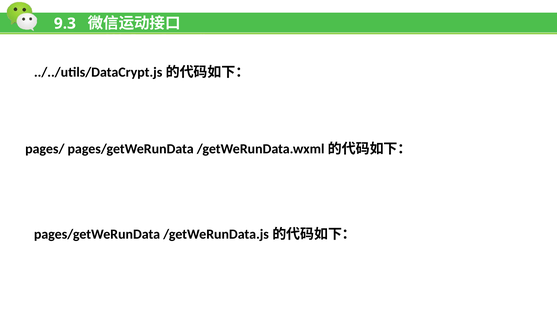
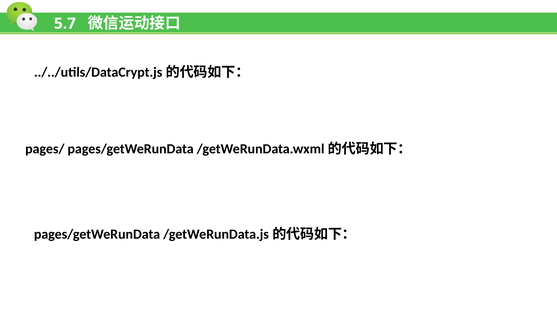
9.3: 9.3 -> 5.7
